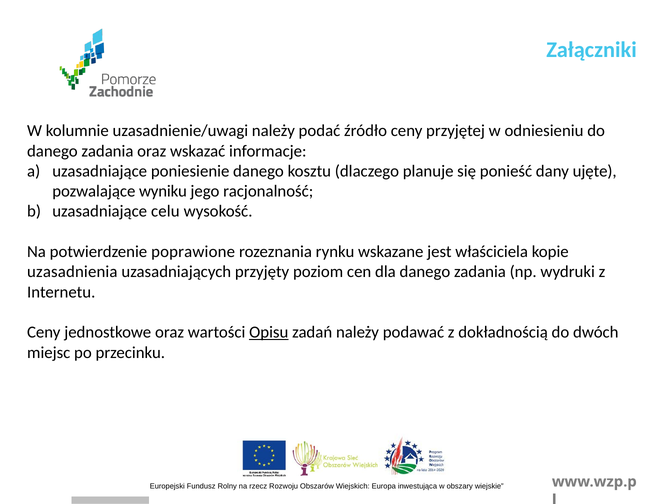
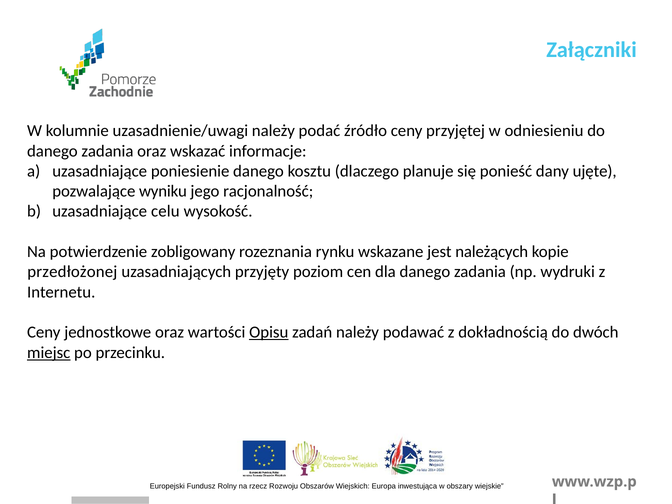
poprawione: poprawione -> zobligowany
właściciela: właściciela -> należących
uzasadnienia: uzasadnienia -> przedłożonej
miejsc underline: none -> present
